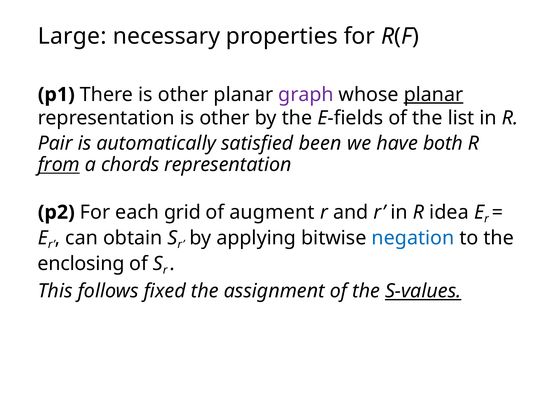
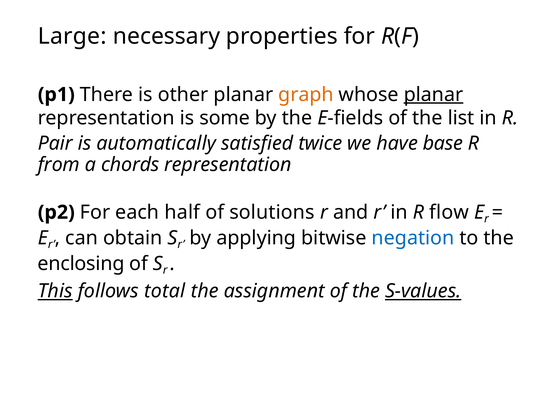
graph colour: purple -> orange
representation is other: other -> some
been: been -> twice
both: both -> base
from underline: present -> none
grid: grid -> half
augment: augment -> solutions
idea: idea -> flow
This underline: none -> present
fixed: fixed -> total
